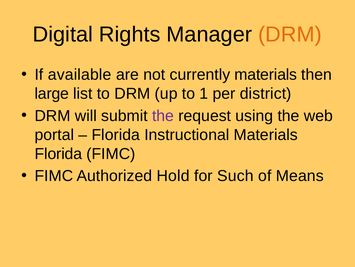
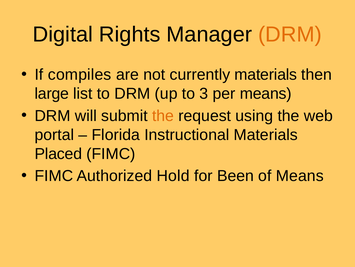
available: available -> compiles
1: 1 -> 3
per district: district -> means
the at (163, 116) colour: purple -> orange
Florida at (58, 153): Florida -> Placed
Such: Such -> Been
